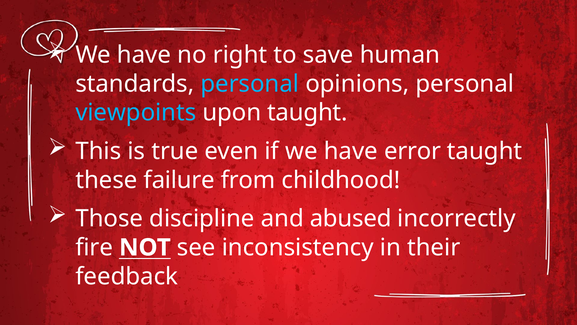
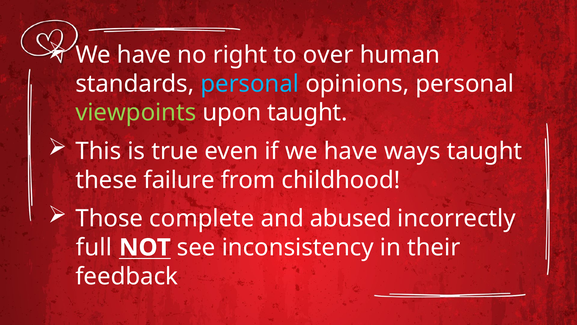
save: save -> over
viewpoints colour: light blue -> light green
error: error -> ways
discipline: discipline -> complete
fire: fire -> full
